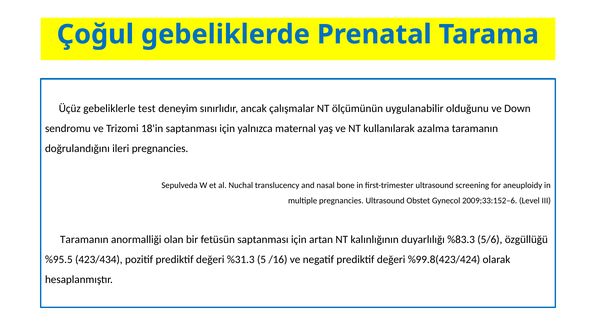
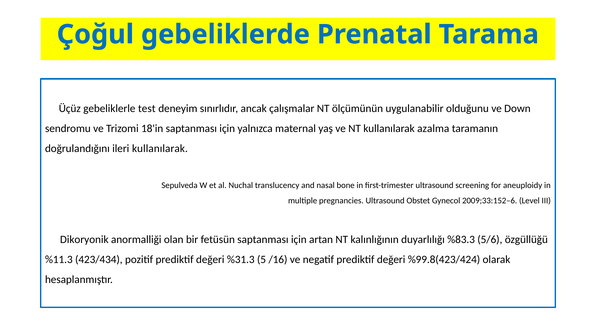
ileri pregnancies: pregnancies -> kullanılarak
Taramanın at (84, 239): Taramanın -> Dikoryonik
%95.5: %95.5 -> %11.3
